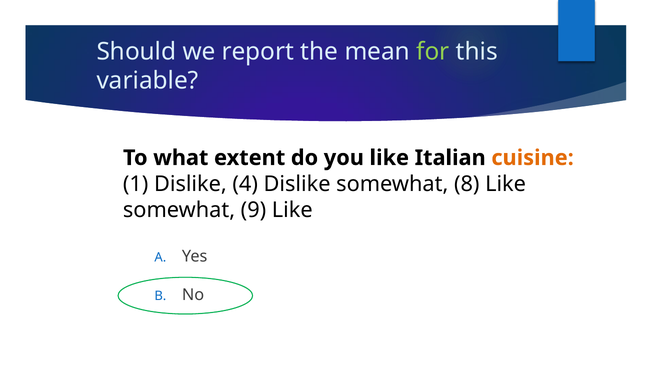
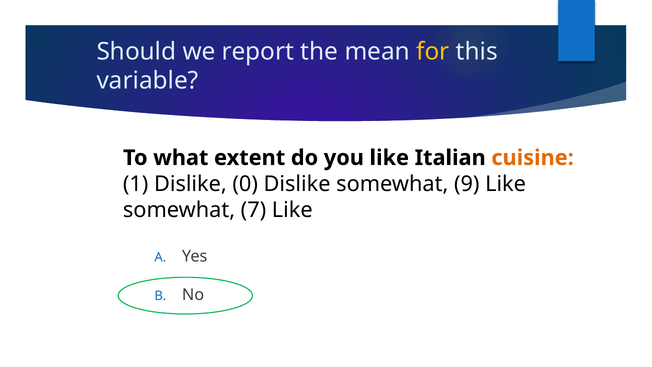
for colour: light green -> yellow
4: 4 -> 0
8: 8 -> 9
9: 9 -> 7
